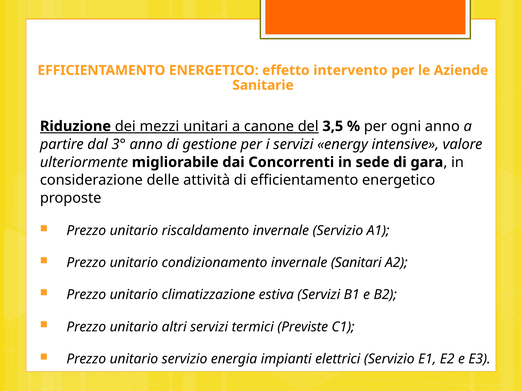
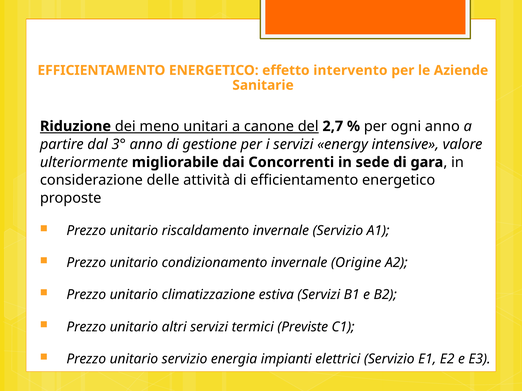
mezzi: mezzi -> meno
3,5: 3,5 -> 2,7
Sanitari: Sanitari -> Origine
